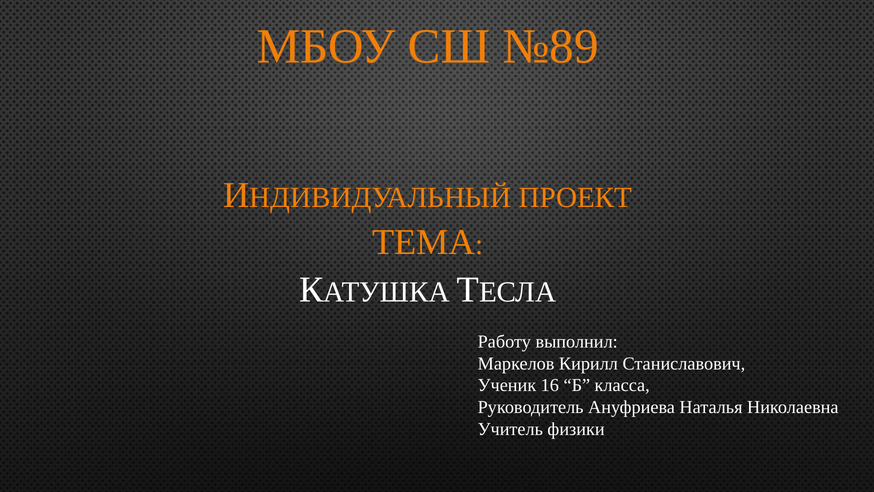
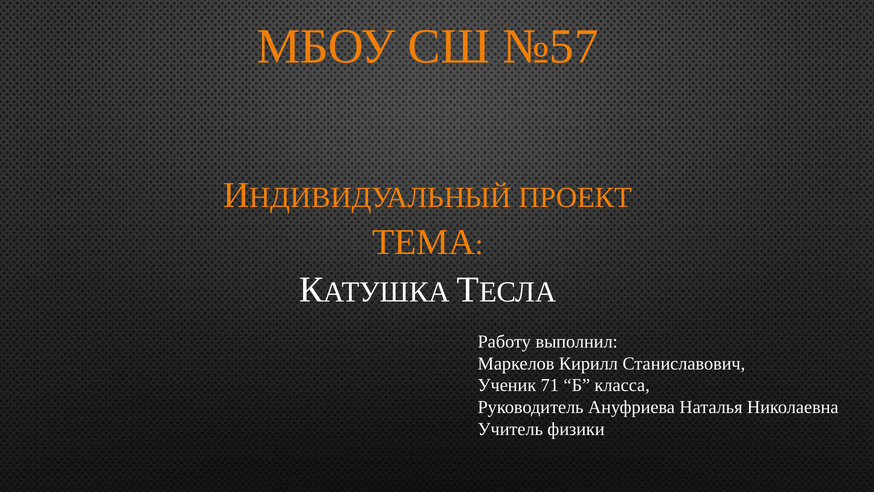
№89: №89 -> №57
16: 16 -> 71
